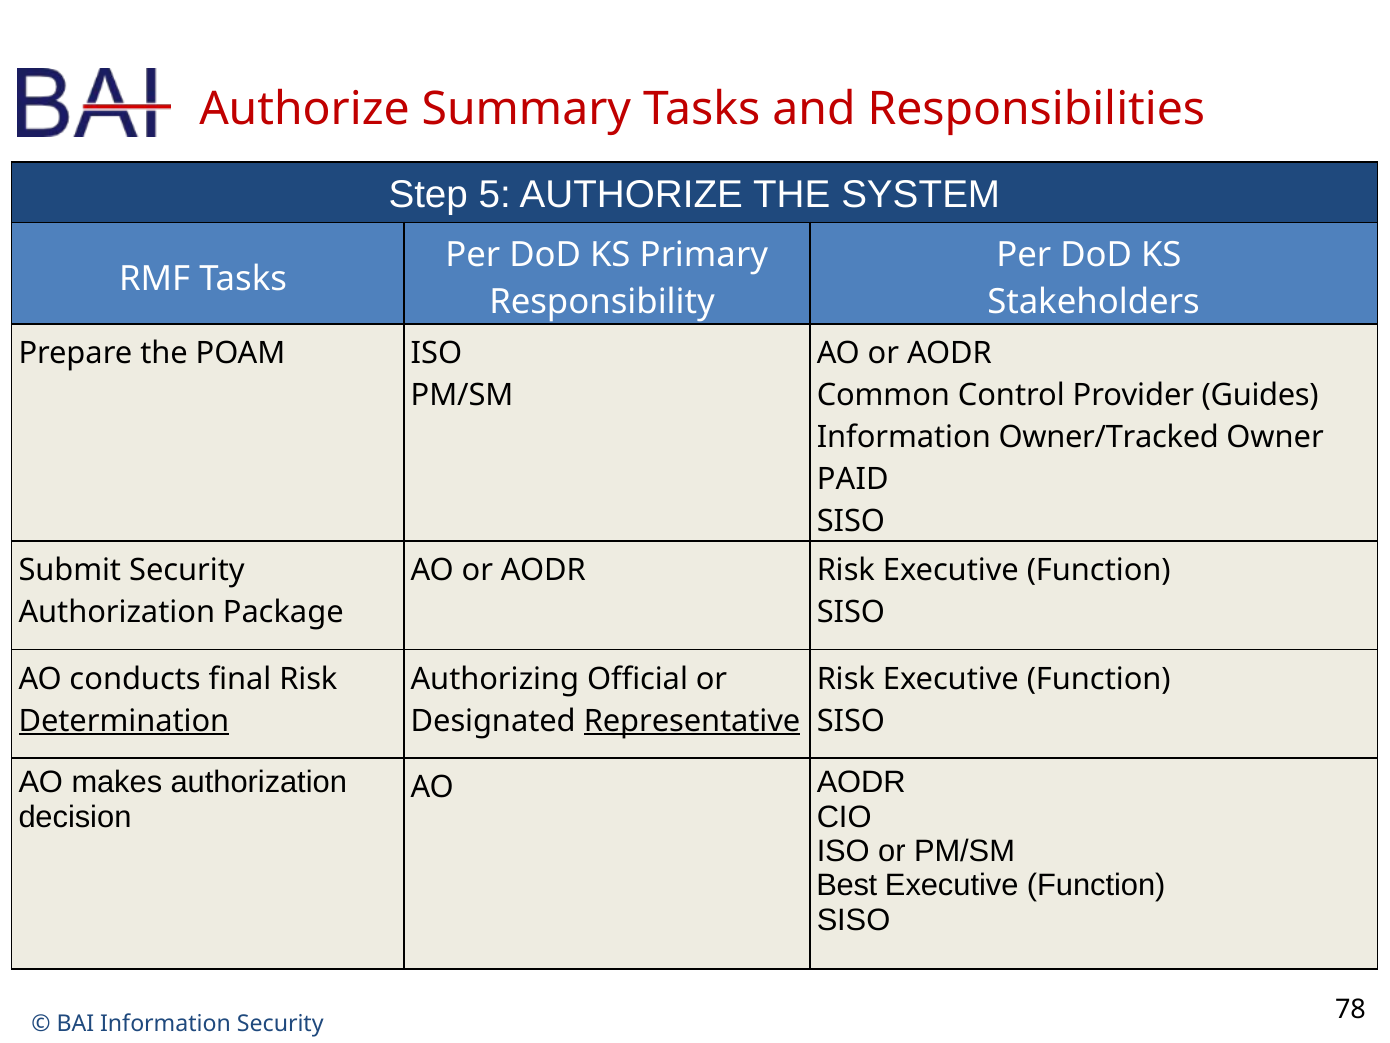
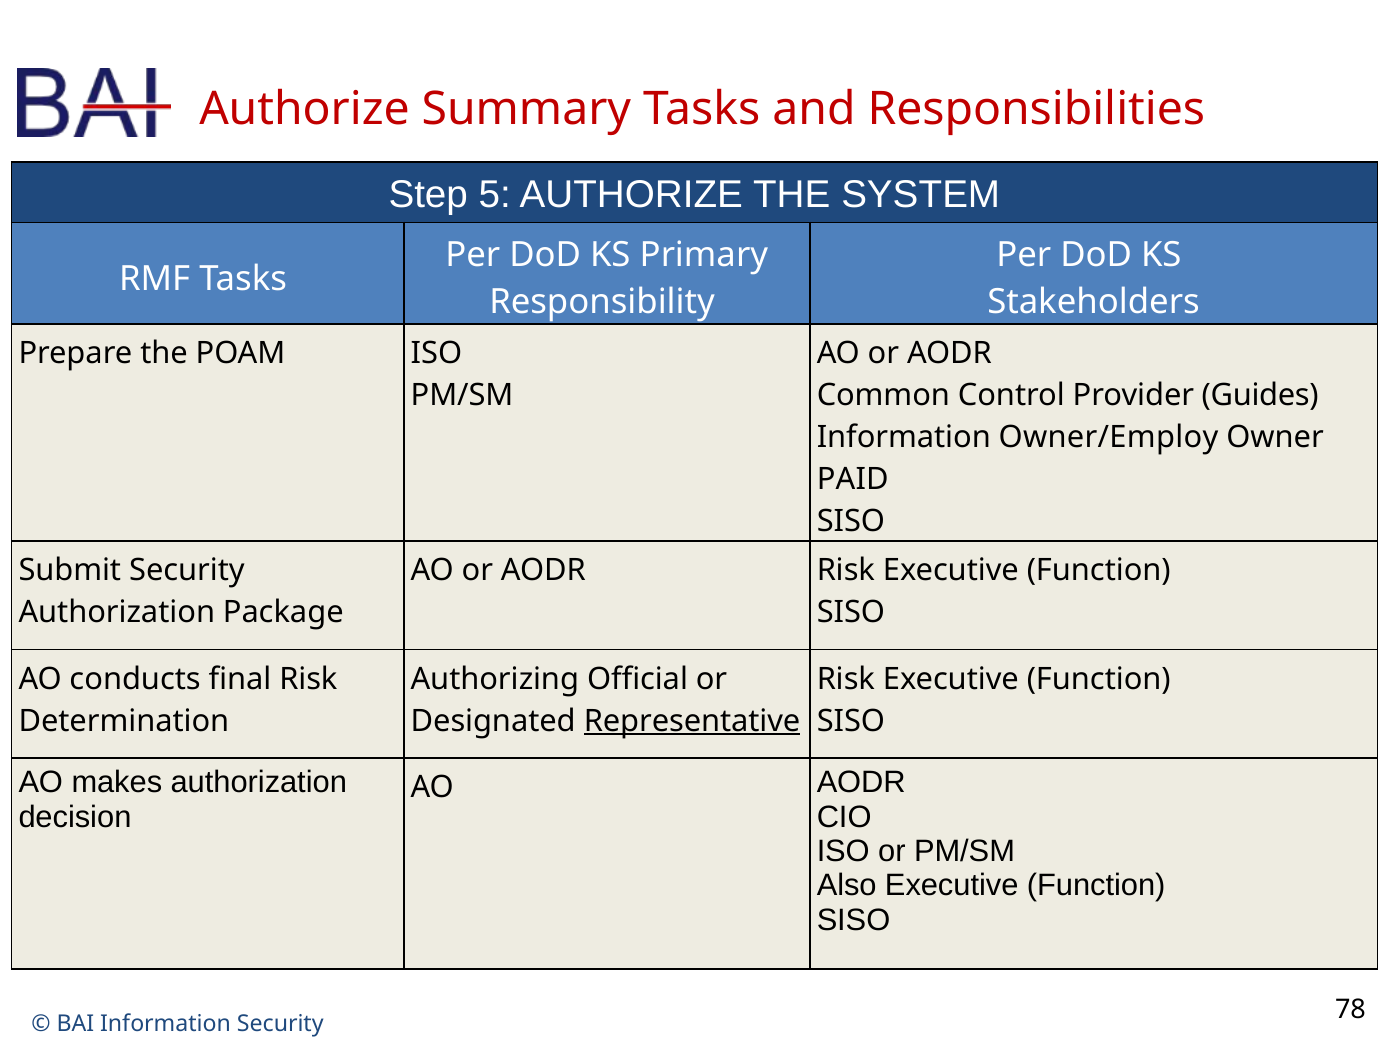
Owner/Tracked: Owner/Tracked -> Owner/Employ
Determination underline: present -> none
Best: Best -> Also
